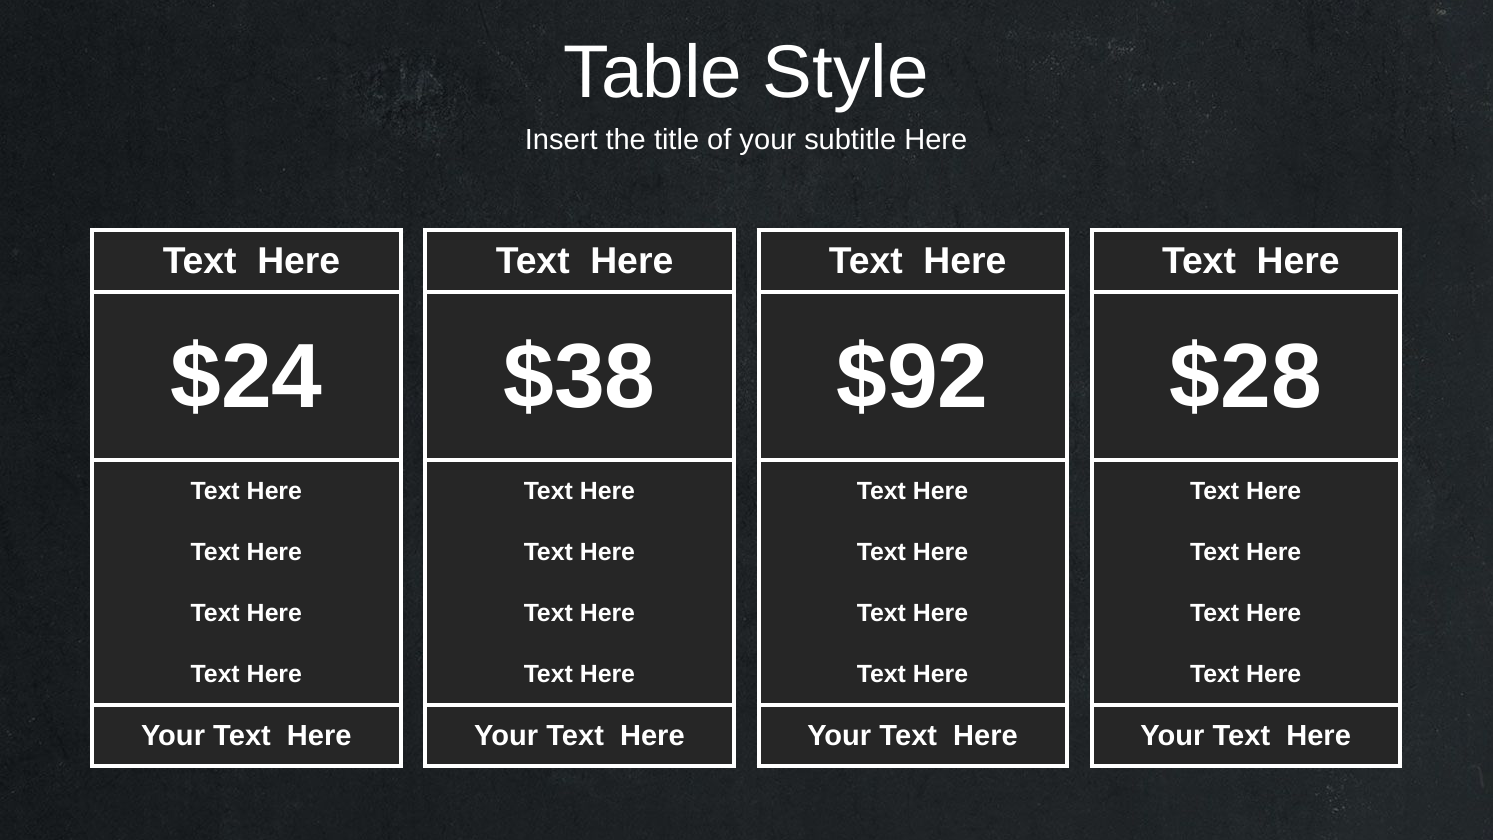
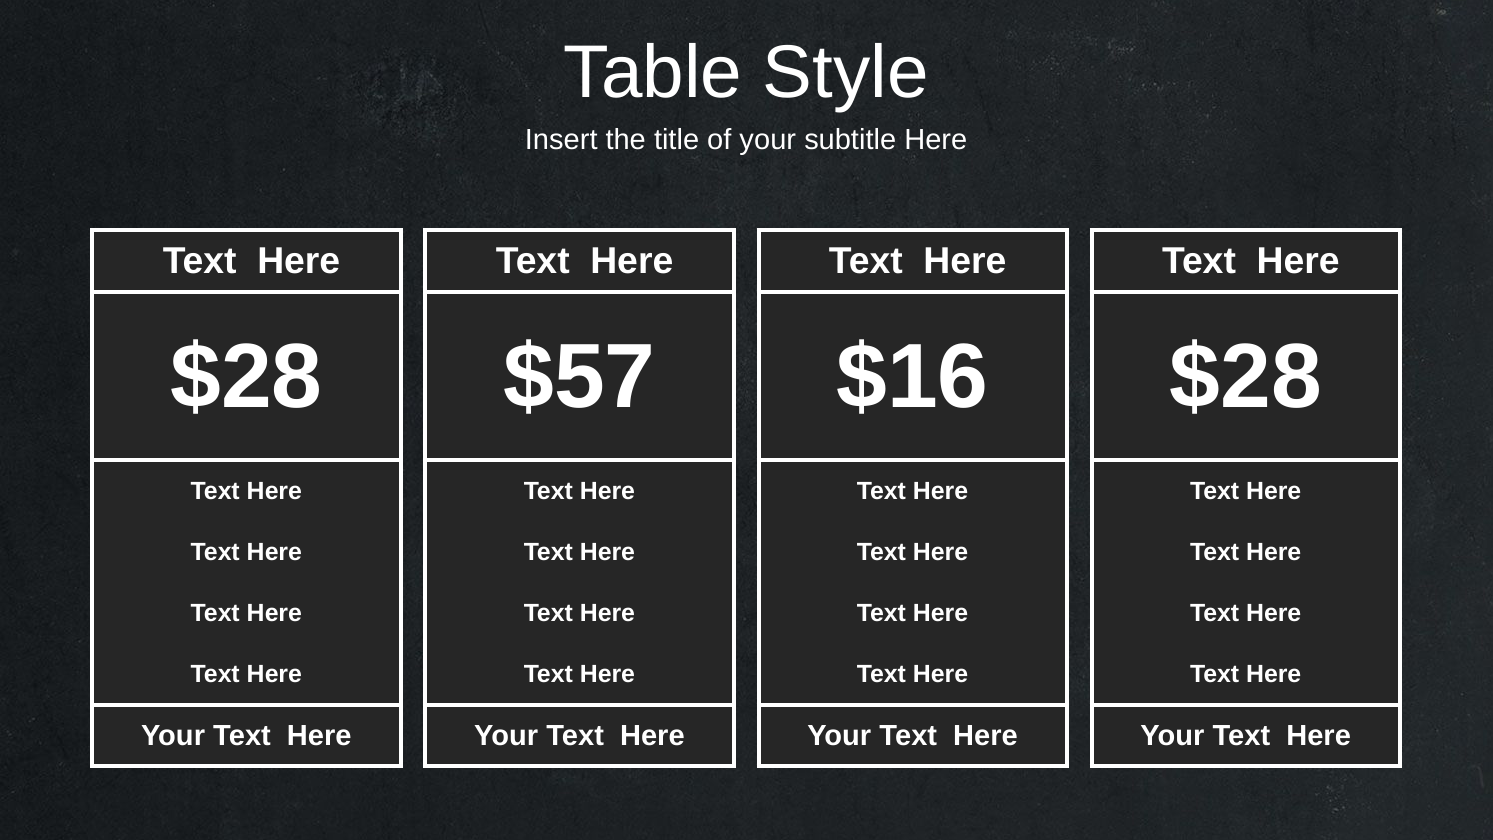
$24 at (246, 377): $24 -> $28
$38: $38 -> $57
$92: $92 -> $16
